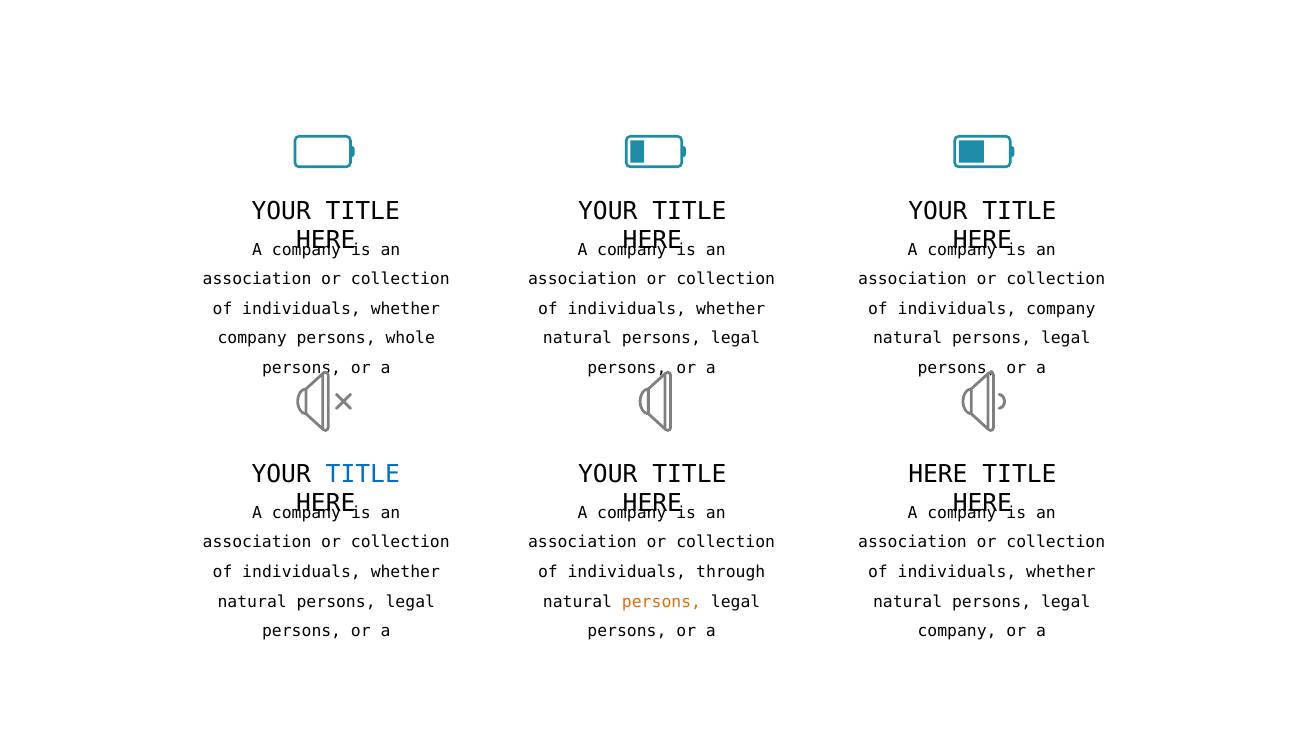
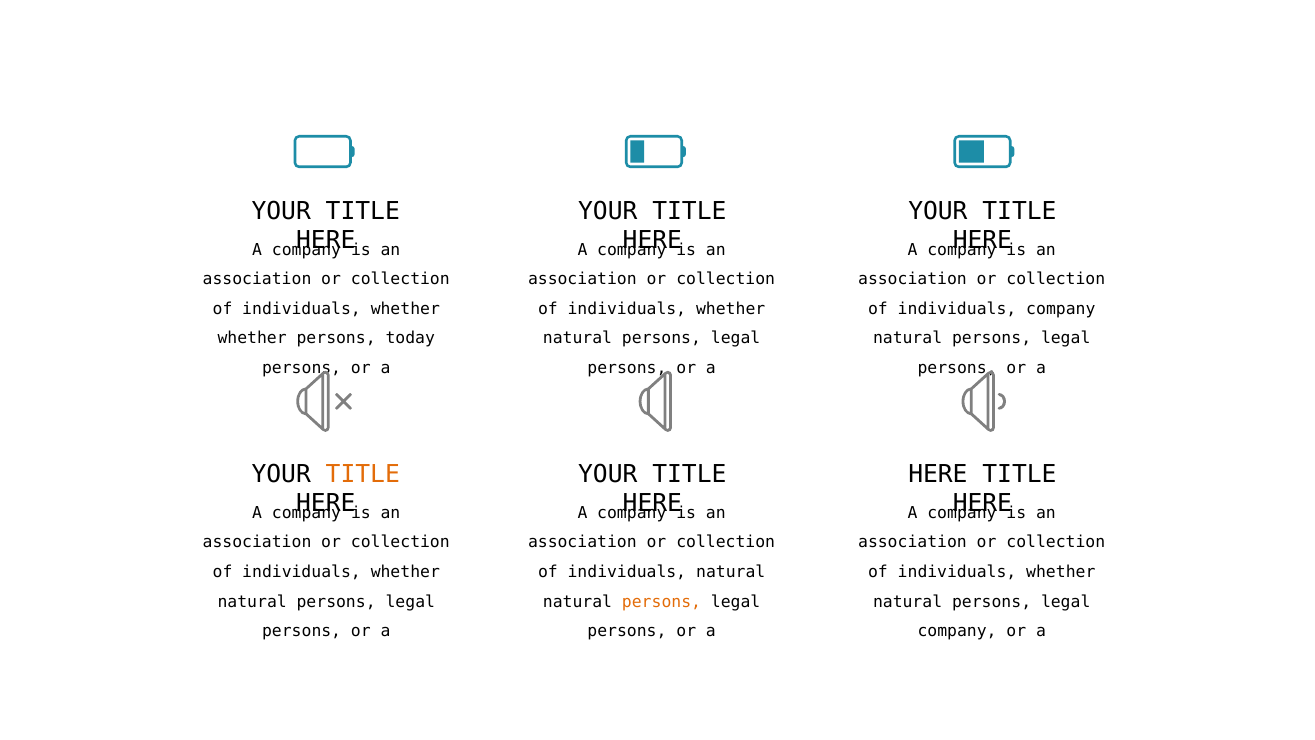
company at (252, 338): company -> whether
whole: whole -> today
TITLE at (363, 474) colour: blue -> orange
individuals through: through -> natural
